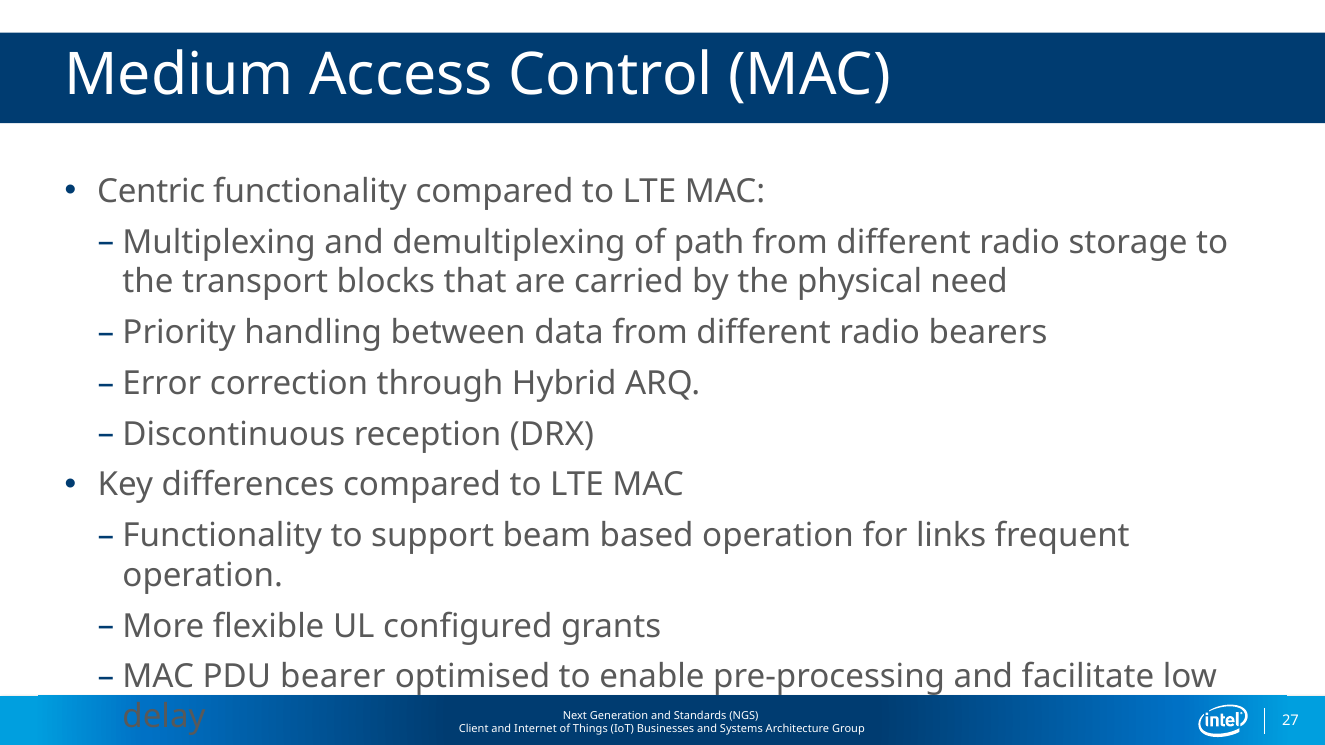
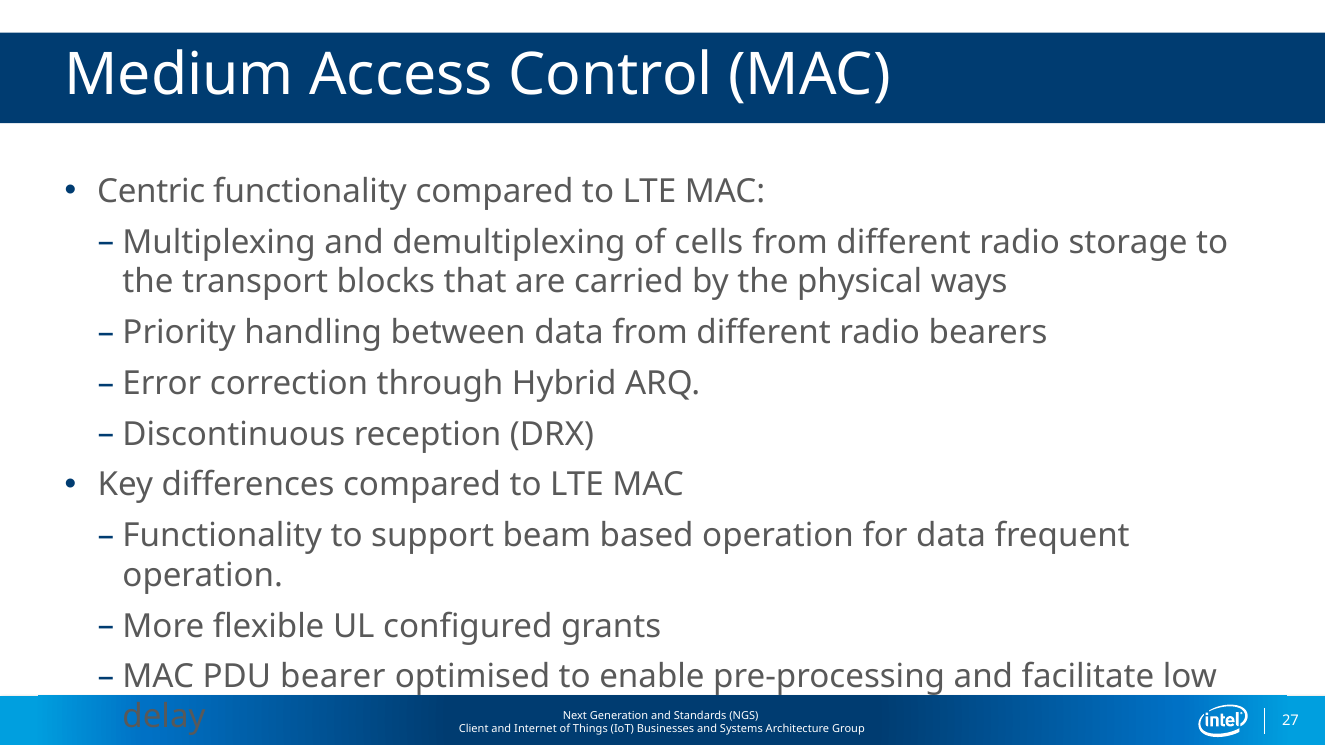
path: path -> cells
need: need -> ways
for links: links -> data
